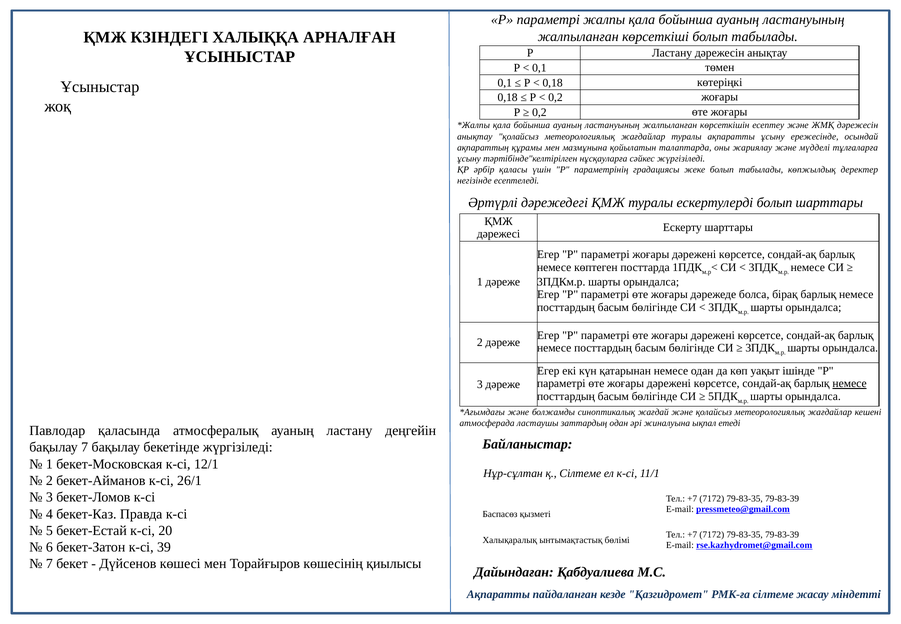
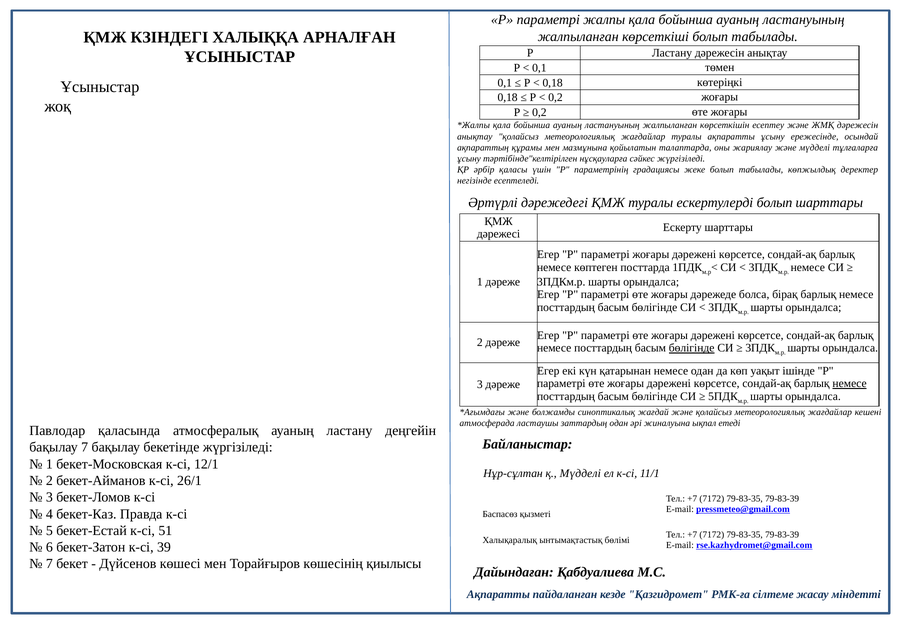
бөлігінде at (692, 348) underline: none -> present
қ Сілтеме: Сілтеме -> Мүдделі
20: 20 -> 51
